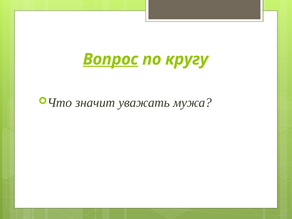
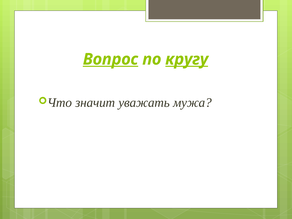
кругу underline: none -> present
